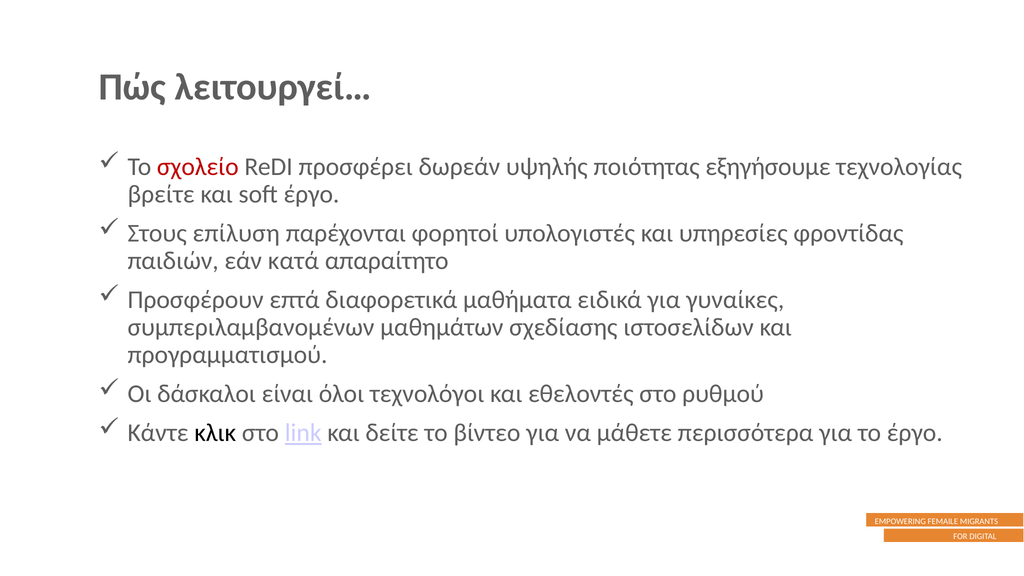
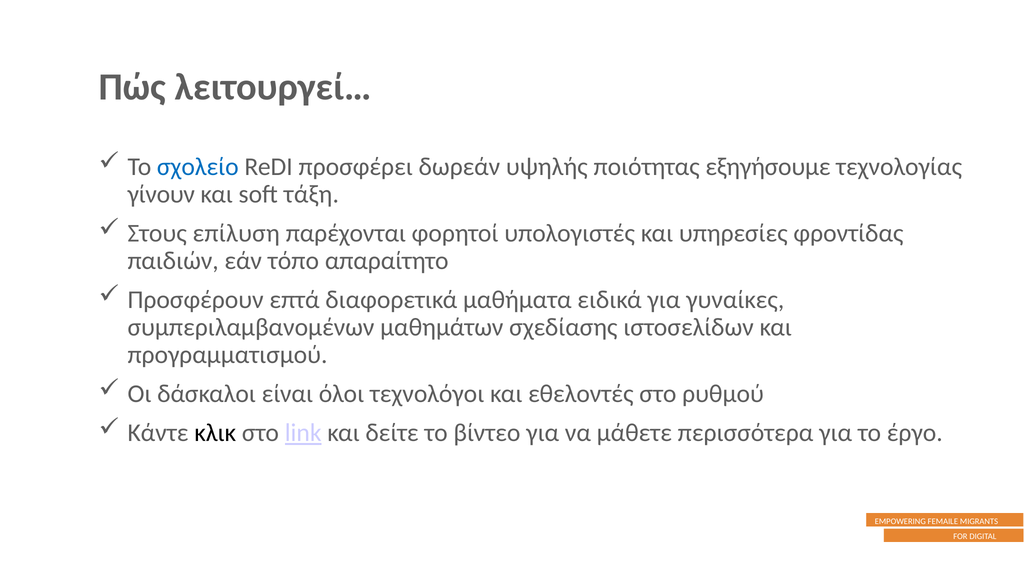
σχολείο colour: red -> blue
βρείτε: βρείτε -> γίνουν
soft έργο: έργο -> τάξη
κατά: κατά -> τόπο
